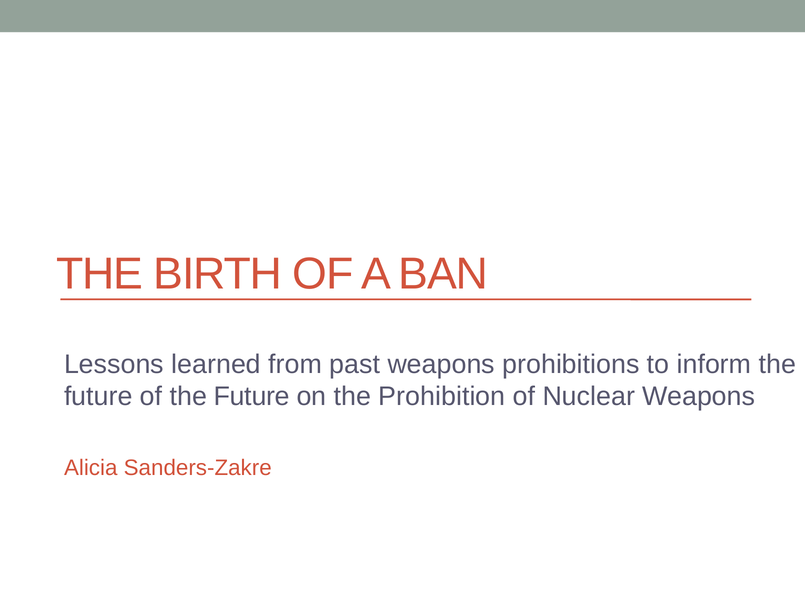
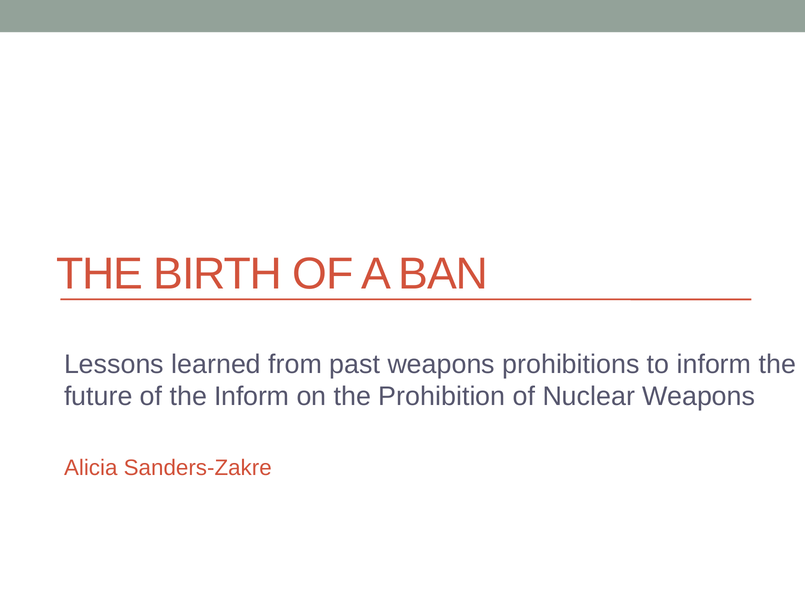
of the Future: Future -> Inform
